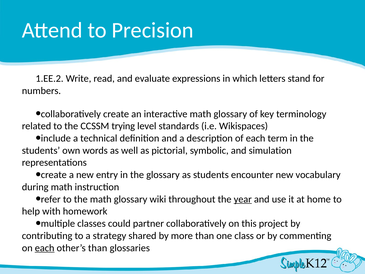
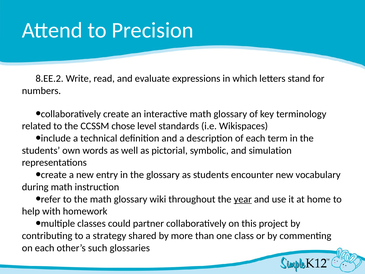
1.EE.2: 1.EE.2 -> 8.EE.2
trying: trying -> chose
each at (45, 248) underline: present -> none
other’s than: than -> such
